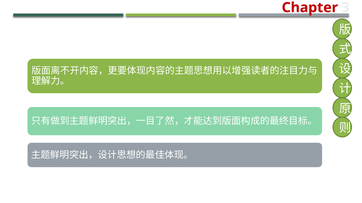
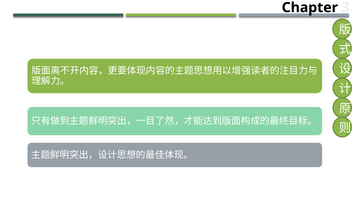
Chapter colour: red -> black
